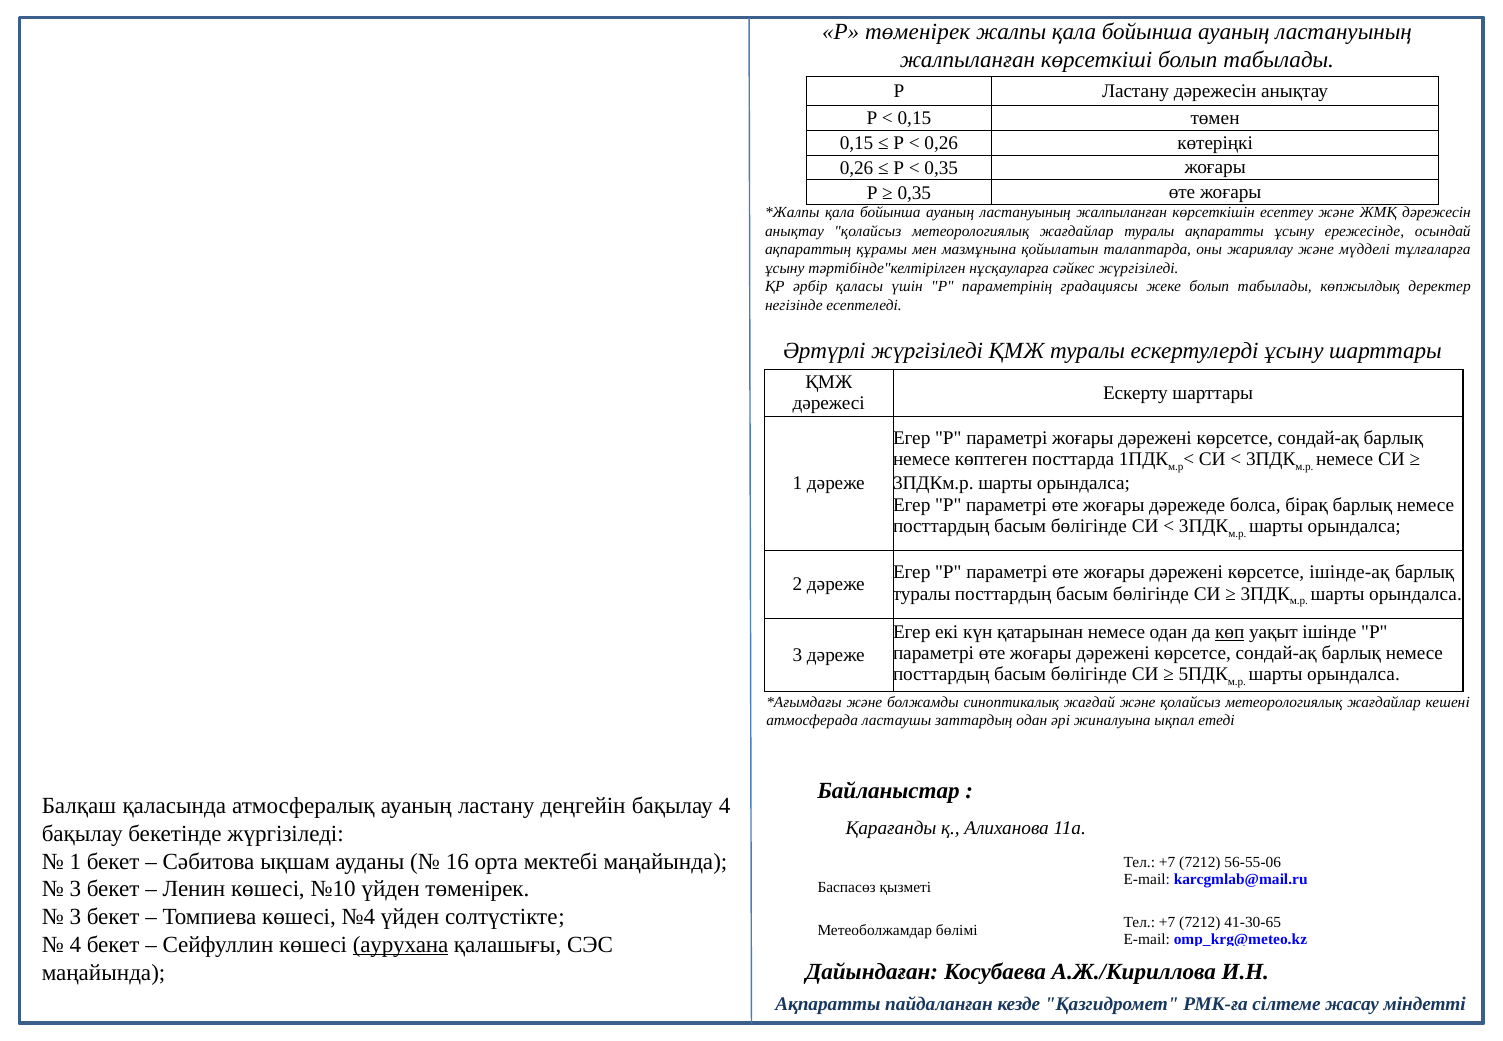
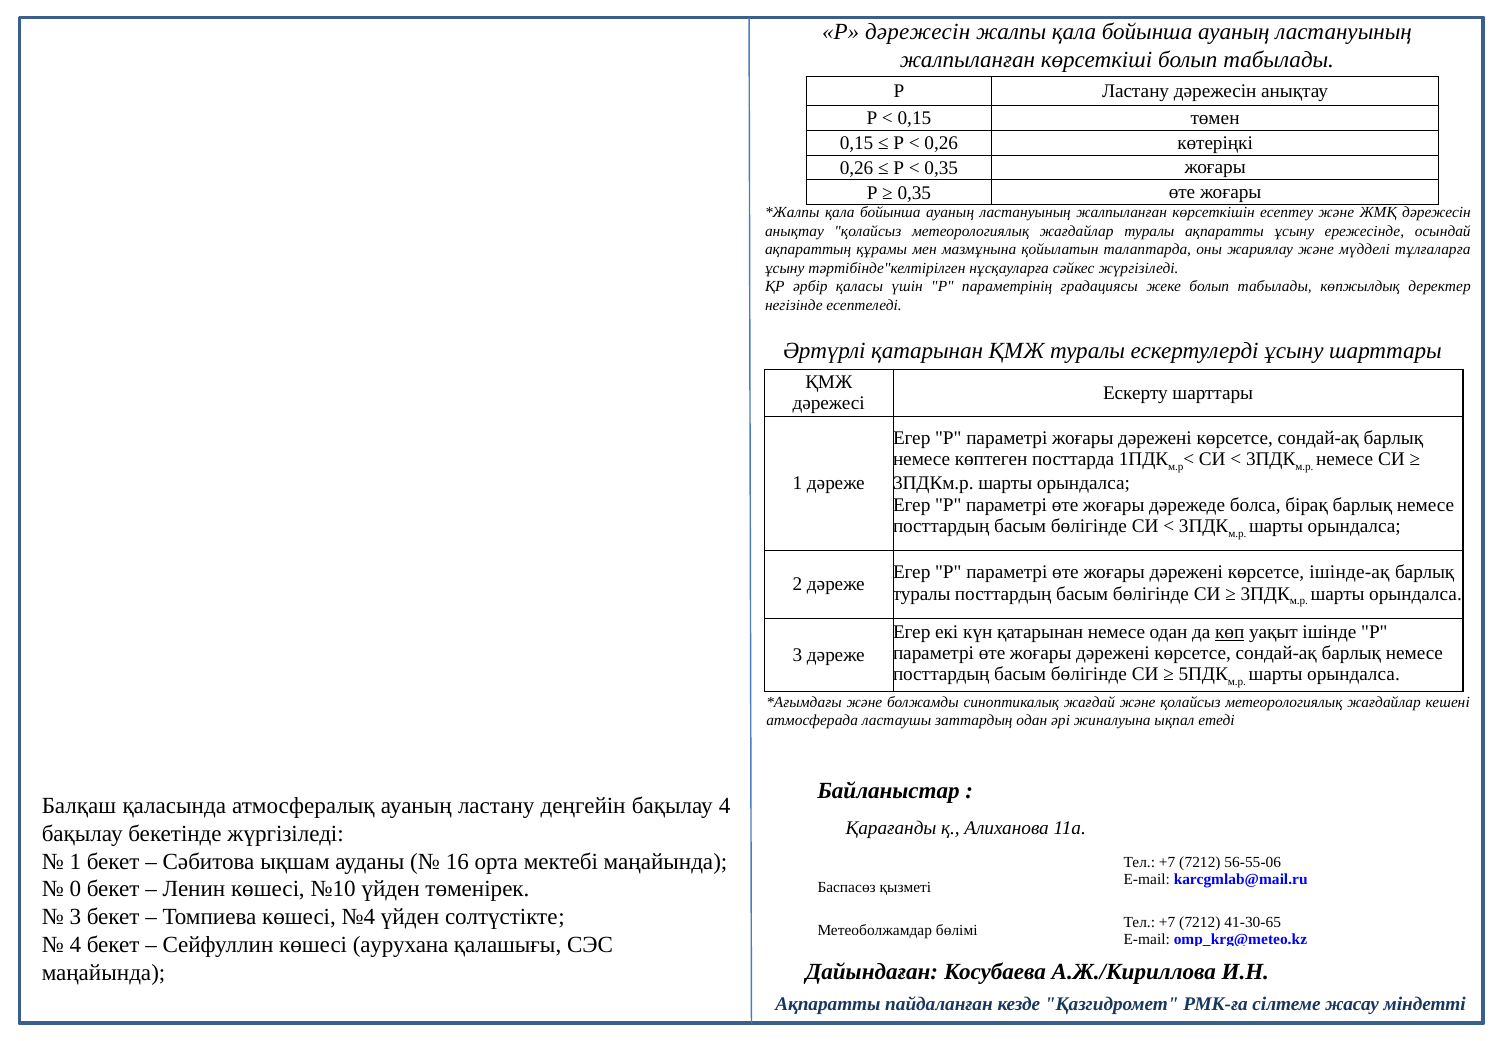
Р төменірек: төменірек -> дәрежесін
Әртүрлі жүргізіледі: жүргізіледі -> қатарынан
3 at (75, 889): 3 -> 0
аурухана underline: present -> none
